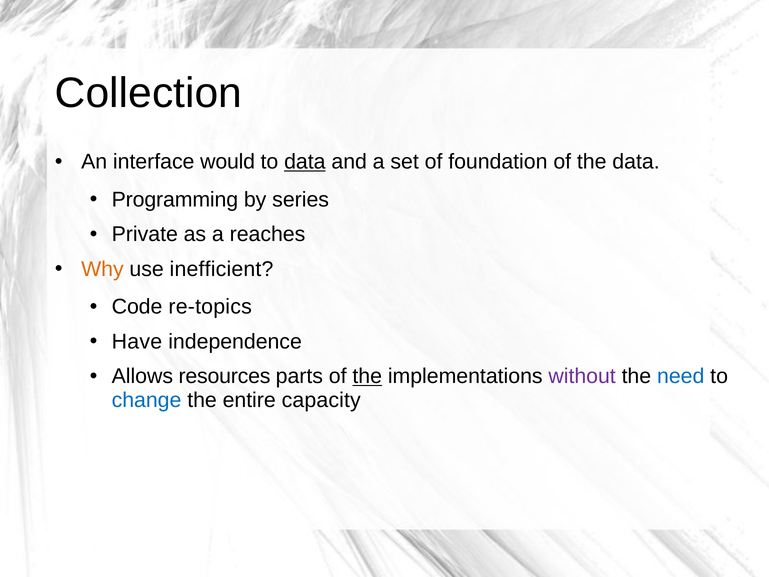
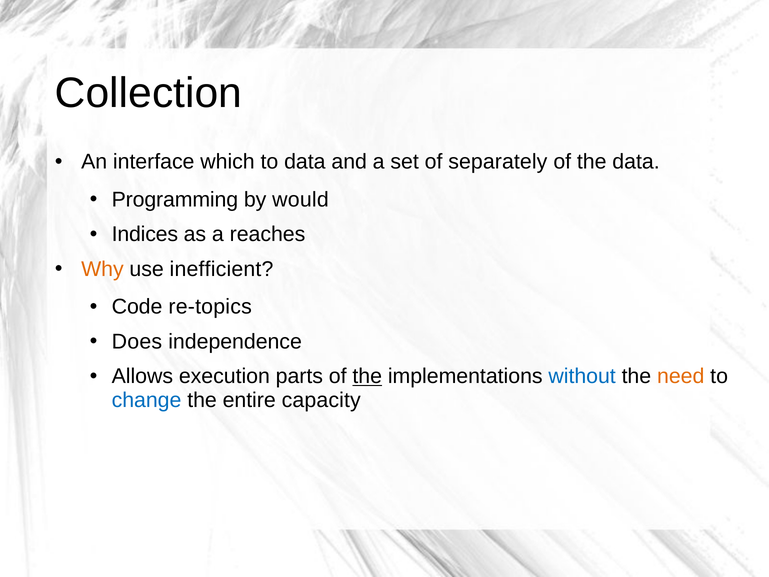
would: would -> which
data at (305, 162) underline: present -> none
foundation: foundation -> separately
series: series -> would
Private: Private -> Indices
Have: Have -> Does
resources: resources -> execution
without colour: purple -> blue
need colour: blue -> orange
